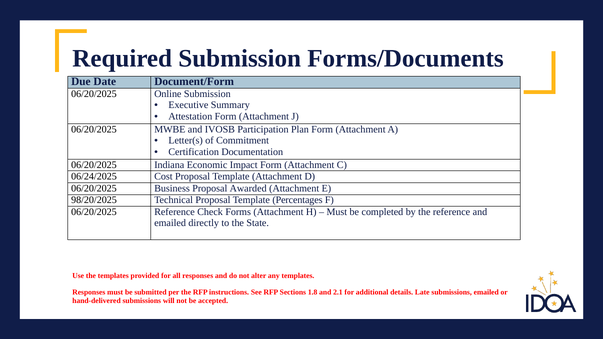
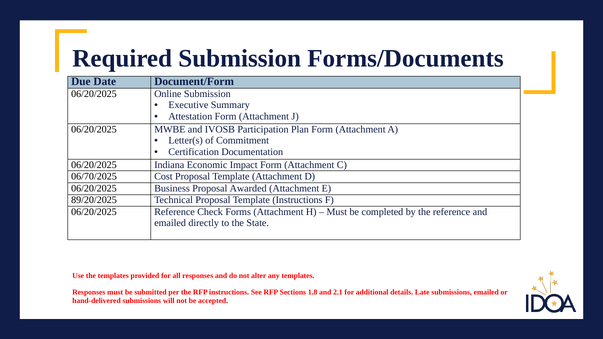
06/24/2025: 06/24/2025 -> 06/70/2025
98/20/2025: 98/20/2025 -> 89/20/2025
Template Percentages: Percentages -> Instructions
